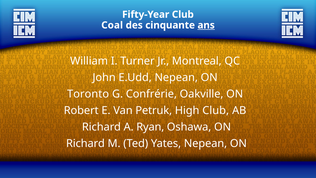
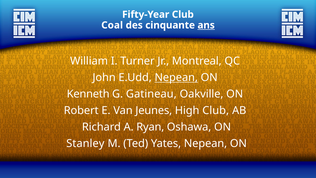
Nepean at (176, 77) underline: none -> present
Toronto: Toronto -> Kenneth
Confrérie: Confrérie -> Gatineau
Petruk: Petruk -> Jeunes
Richard at (85, 143): Richard -> Stanley
